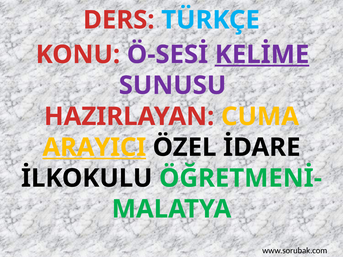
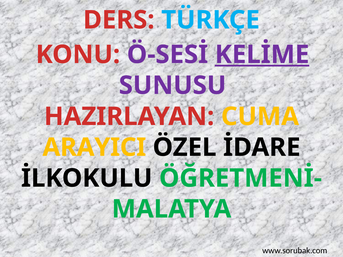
ARAYICI underline: present -> none
